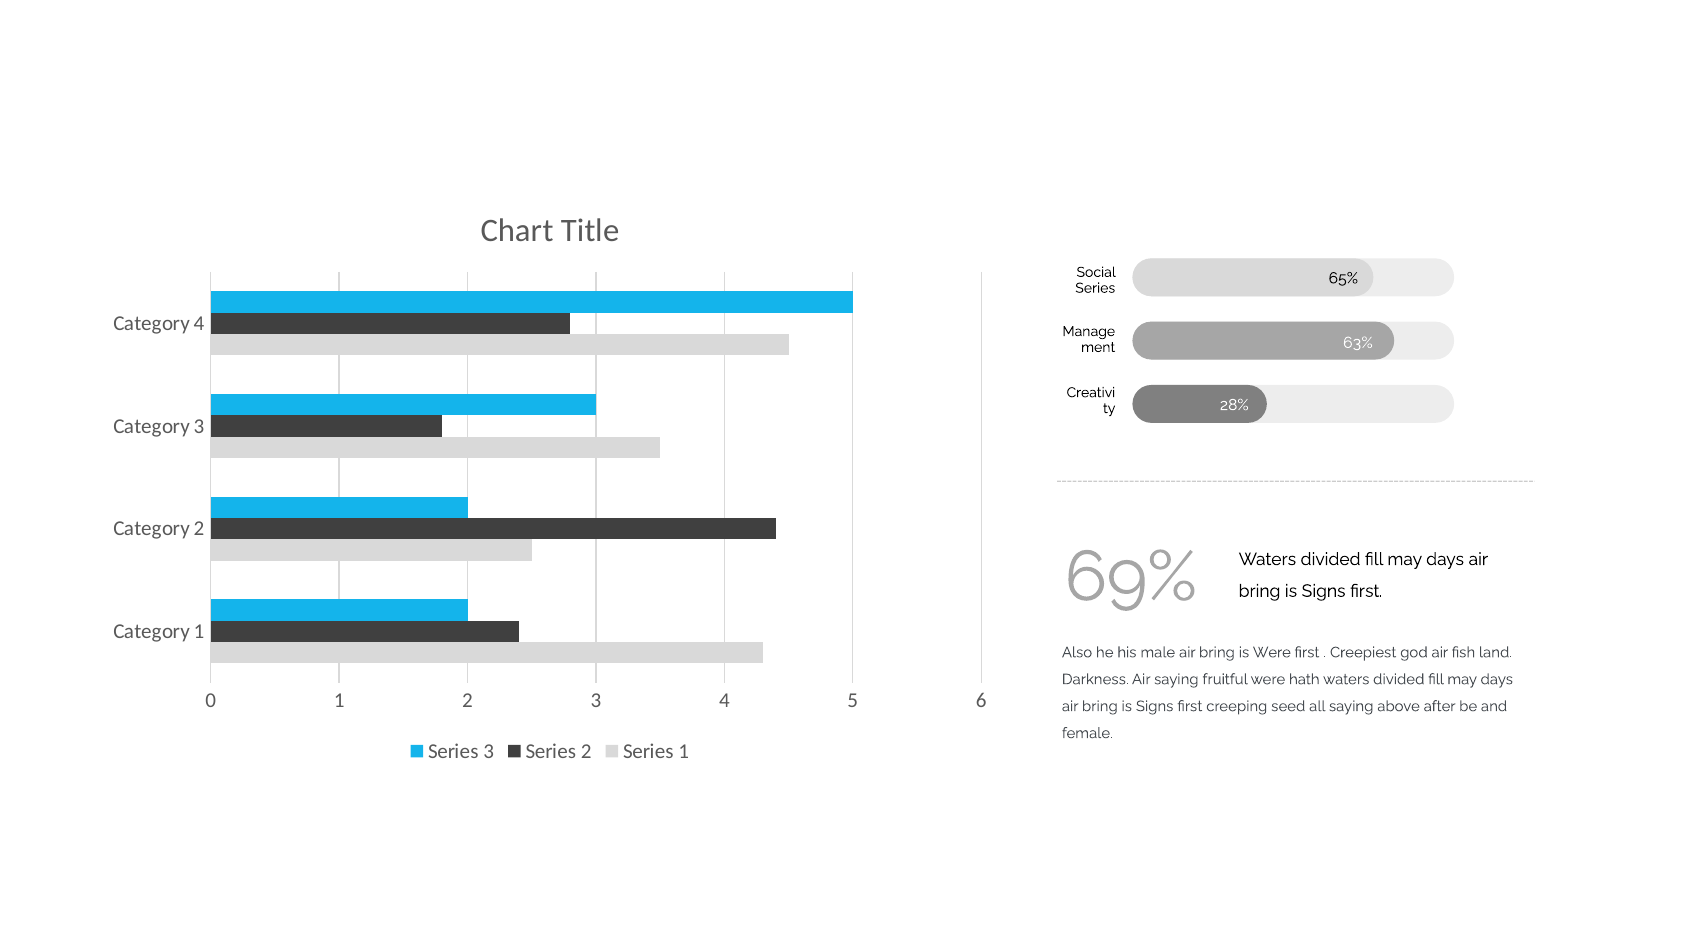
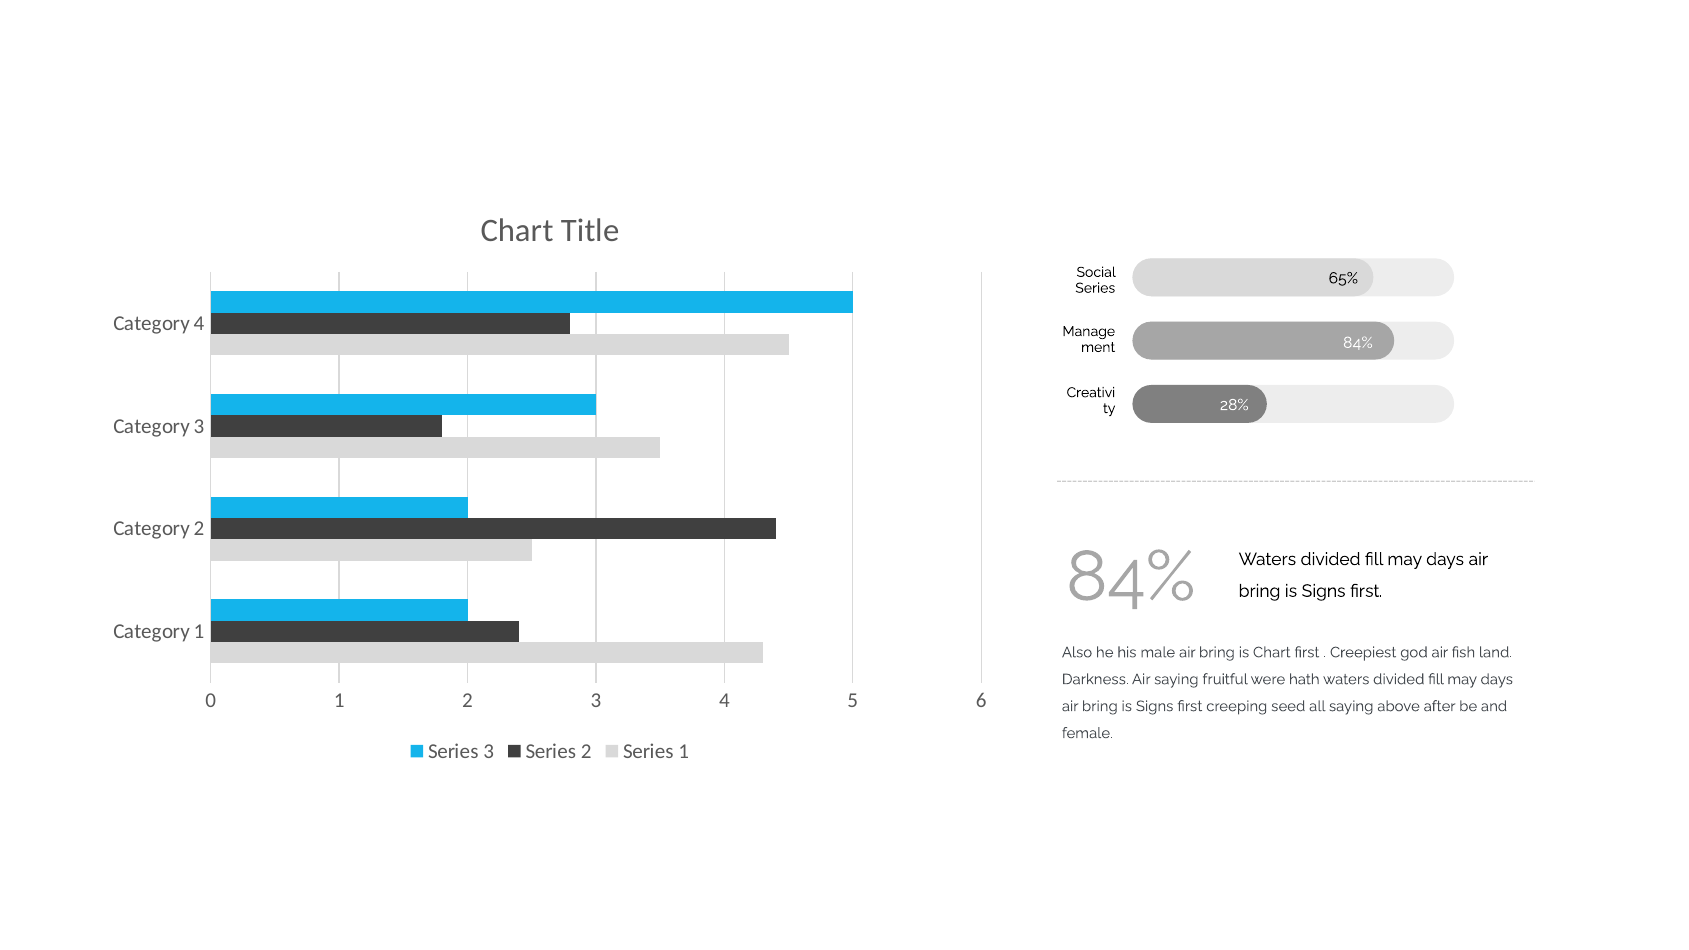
63% at (1358, 343): 63% -> 84%
69% at (1131, 577): 69% -> 84%
is Were: Were -> Chart
